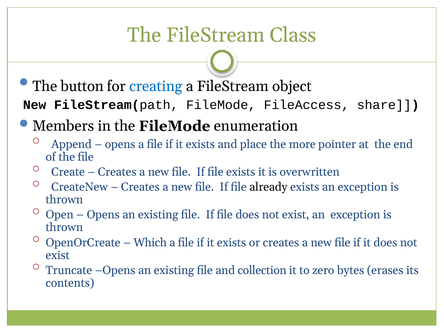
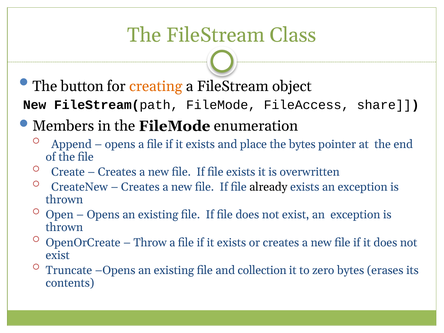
creating colour: blue -> orange
the more: more -> bytes
Which: Which -> Throw
